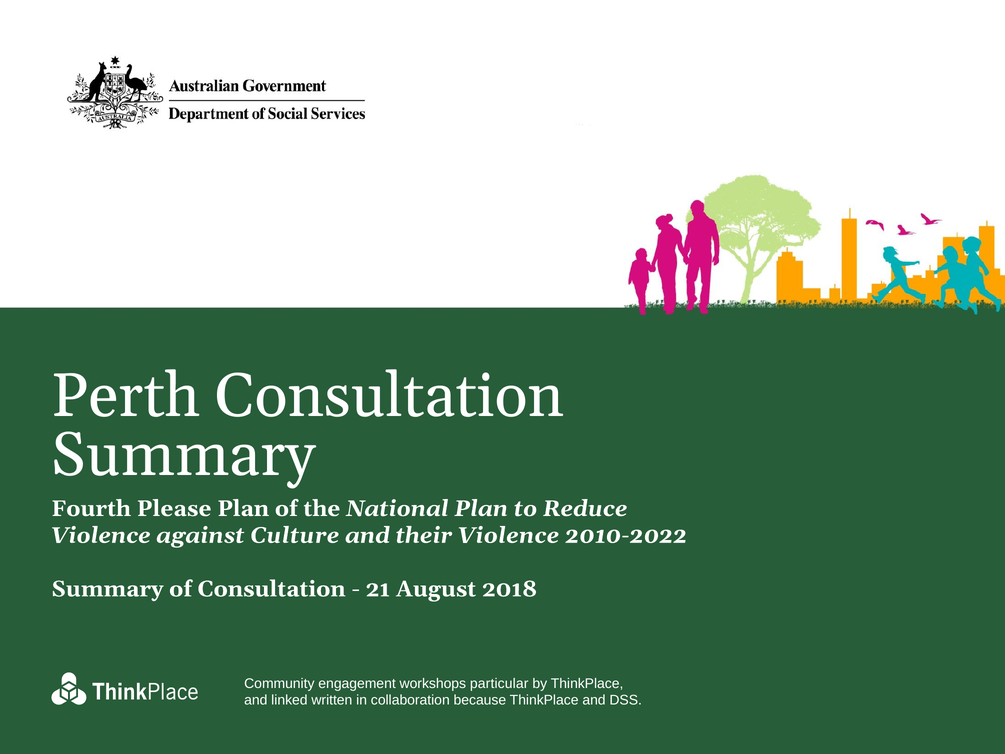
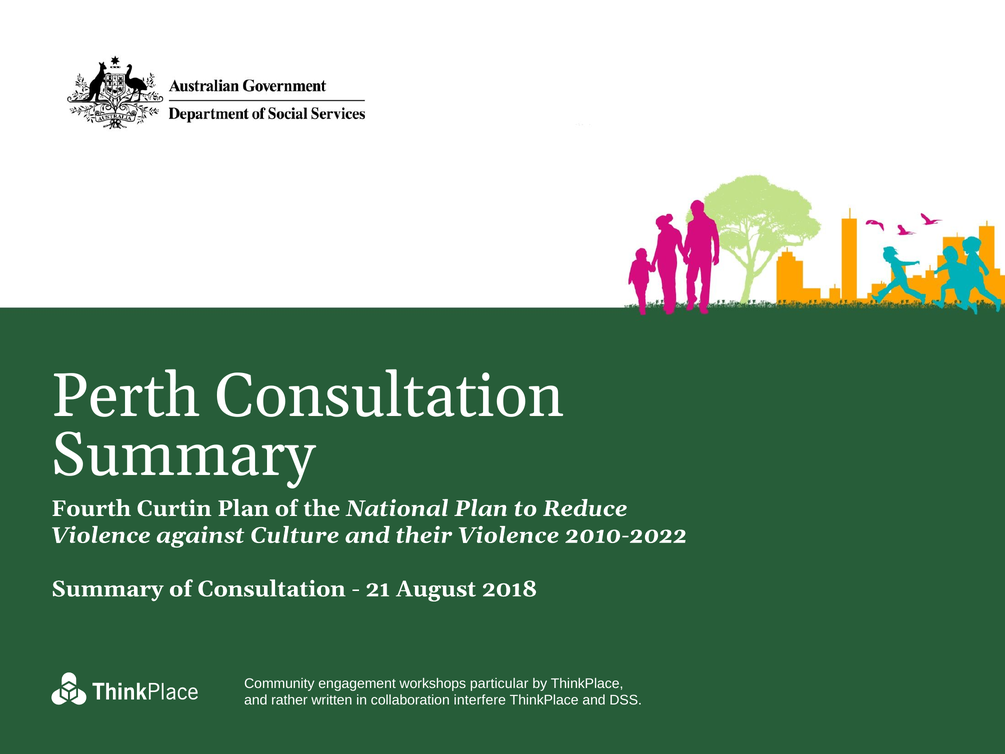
Please: Please -> Curtin
linked: linked -> rather
because: because -> interfere
